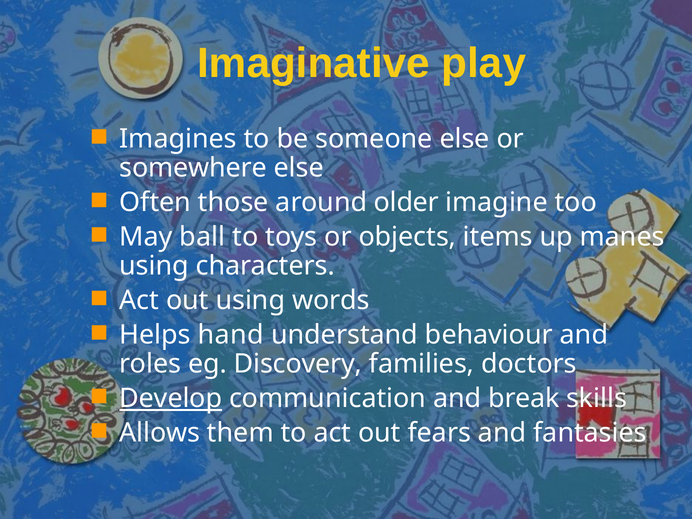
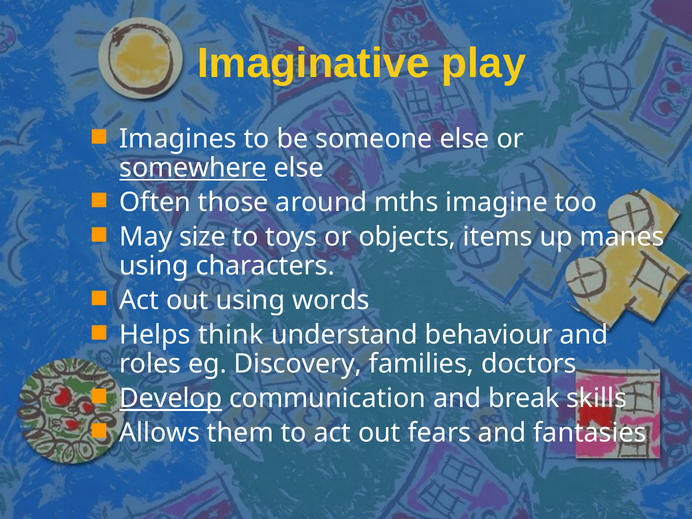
somewhere underline: none -> present
older: older -> mths
ball: ball -> size
hand: hand -> think
